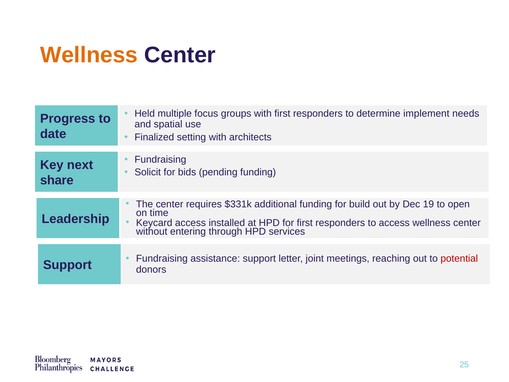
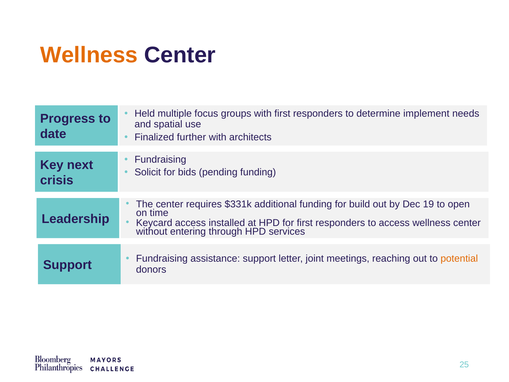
setting: setting -> further
share: share -> crisis
potential colour: red -> orange
